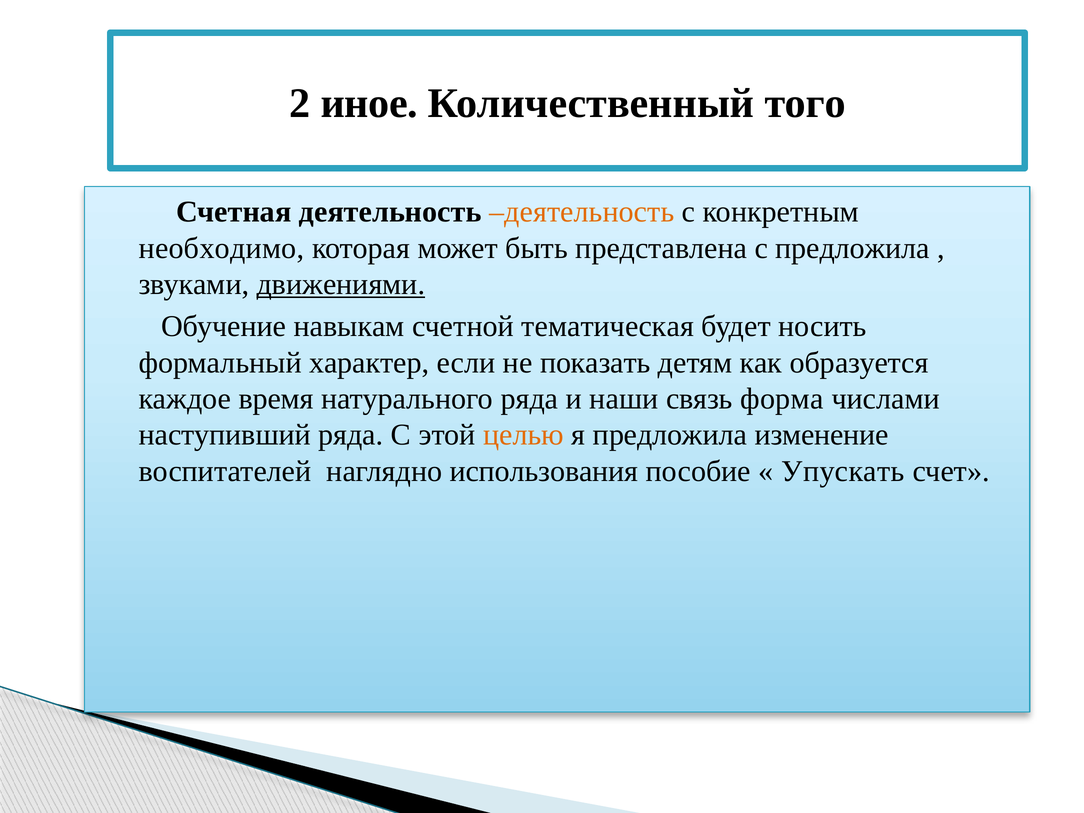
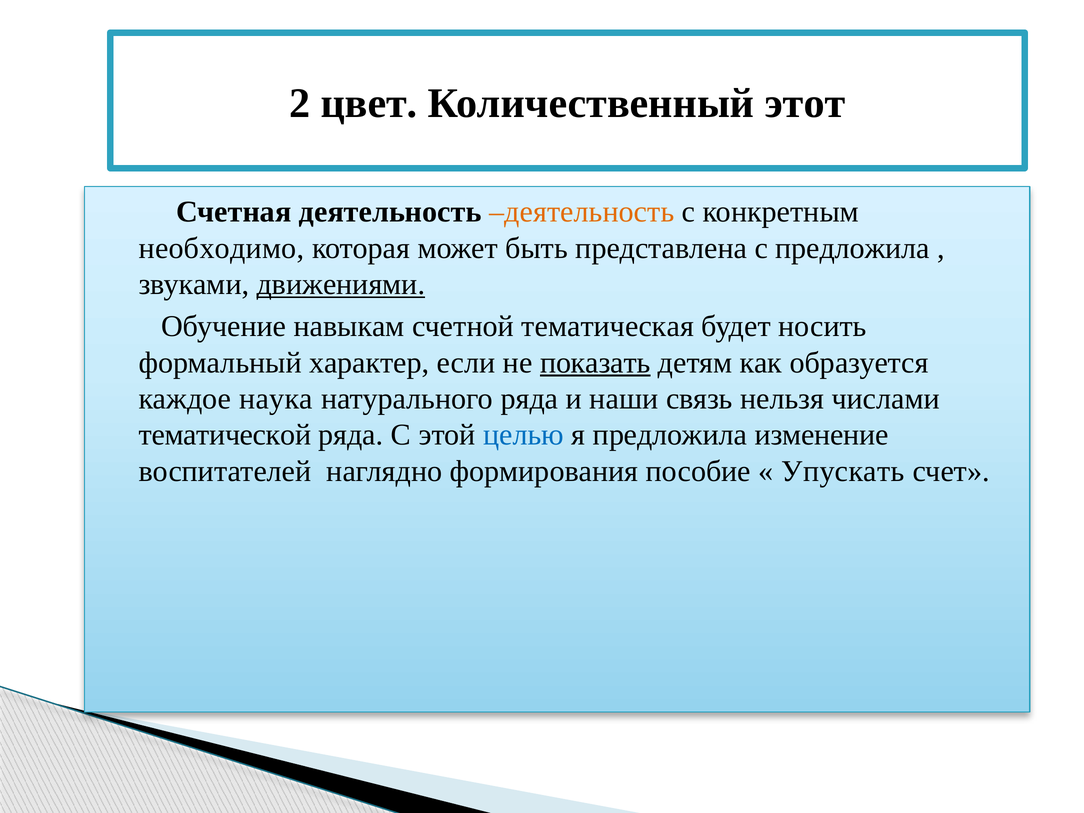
иное: иное -> цвет
того: того -> этот
показать underline: none -> present
время: время -> наука
форма: форма -> нельзя
наступивший: наступивший -> тематической
целью colour: orange -> blue
использования: использования -> формирования
